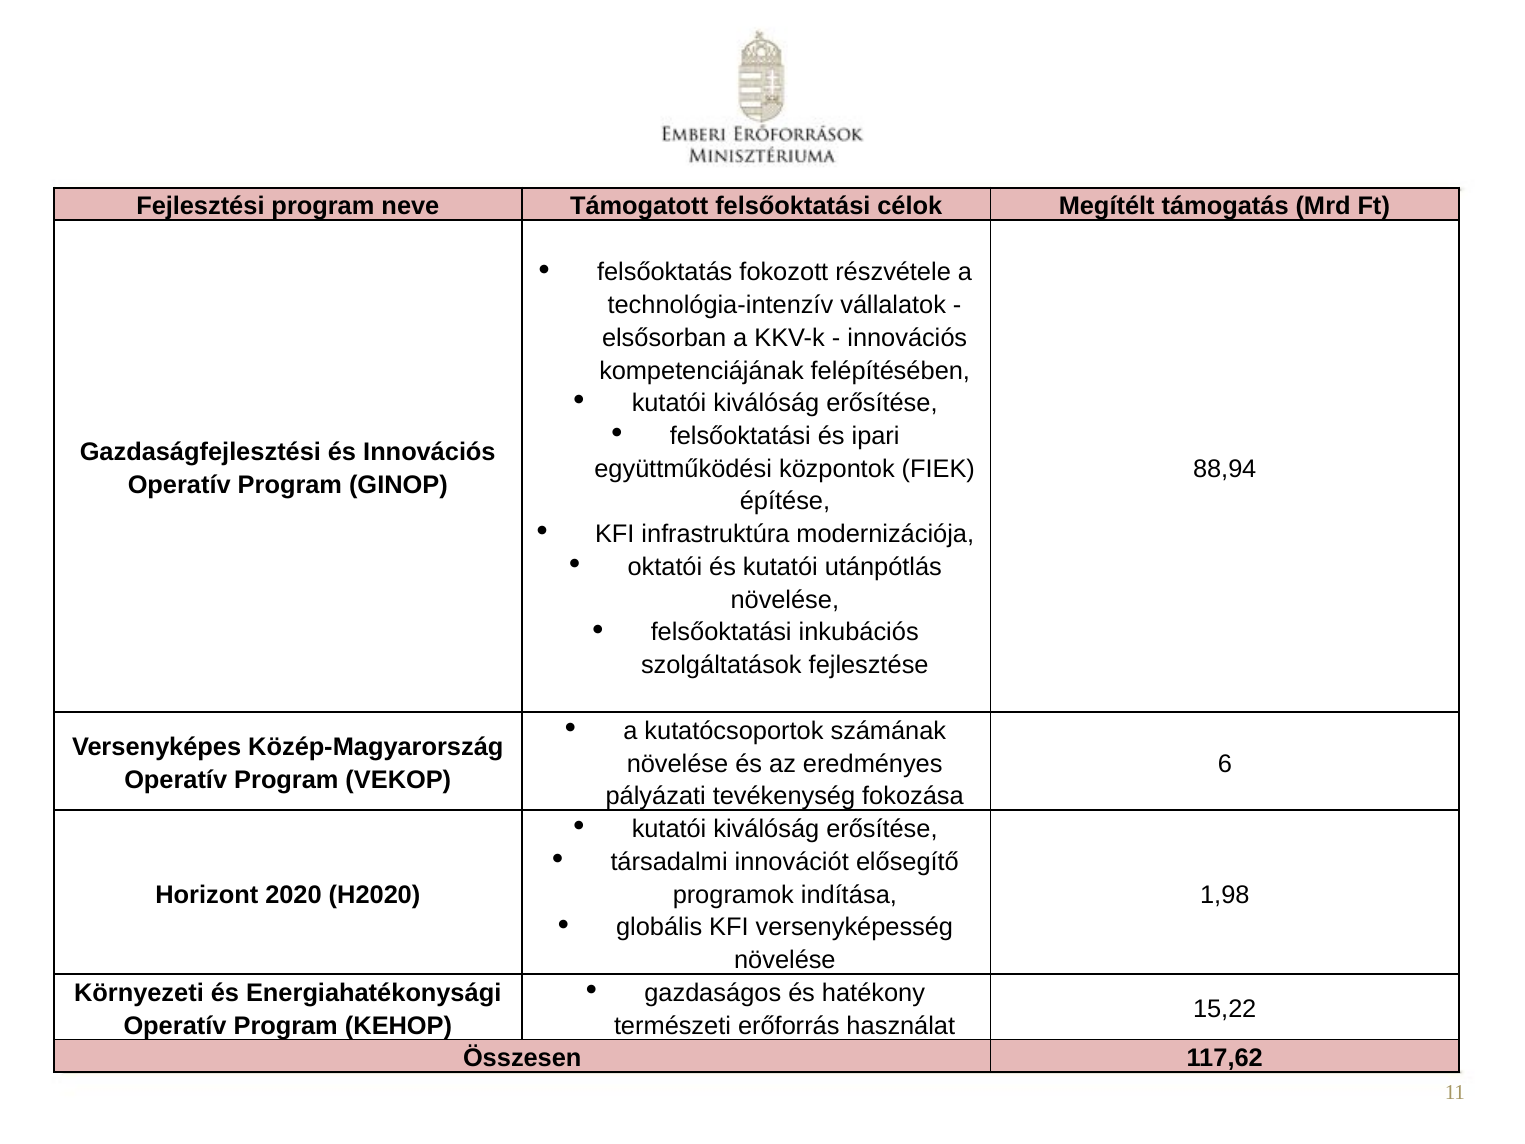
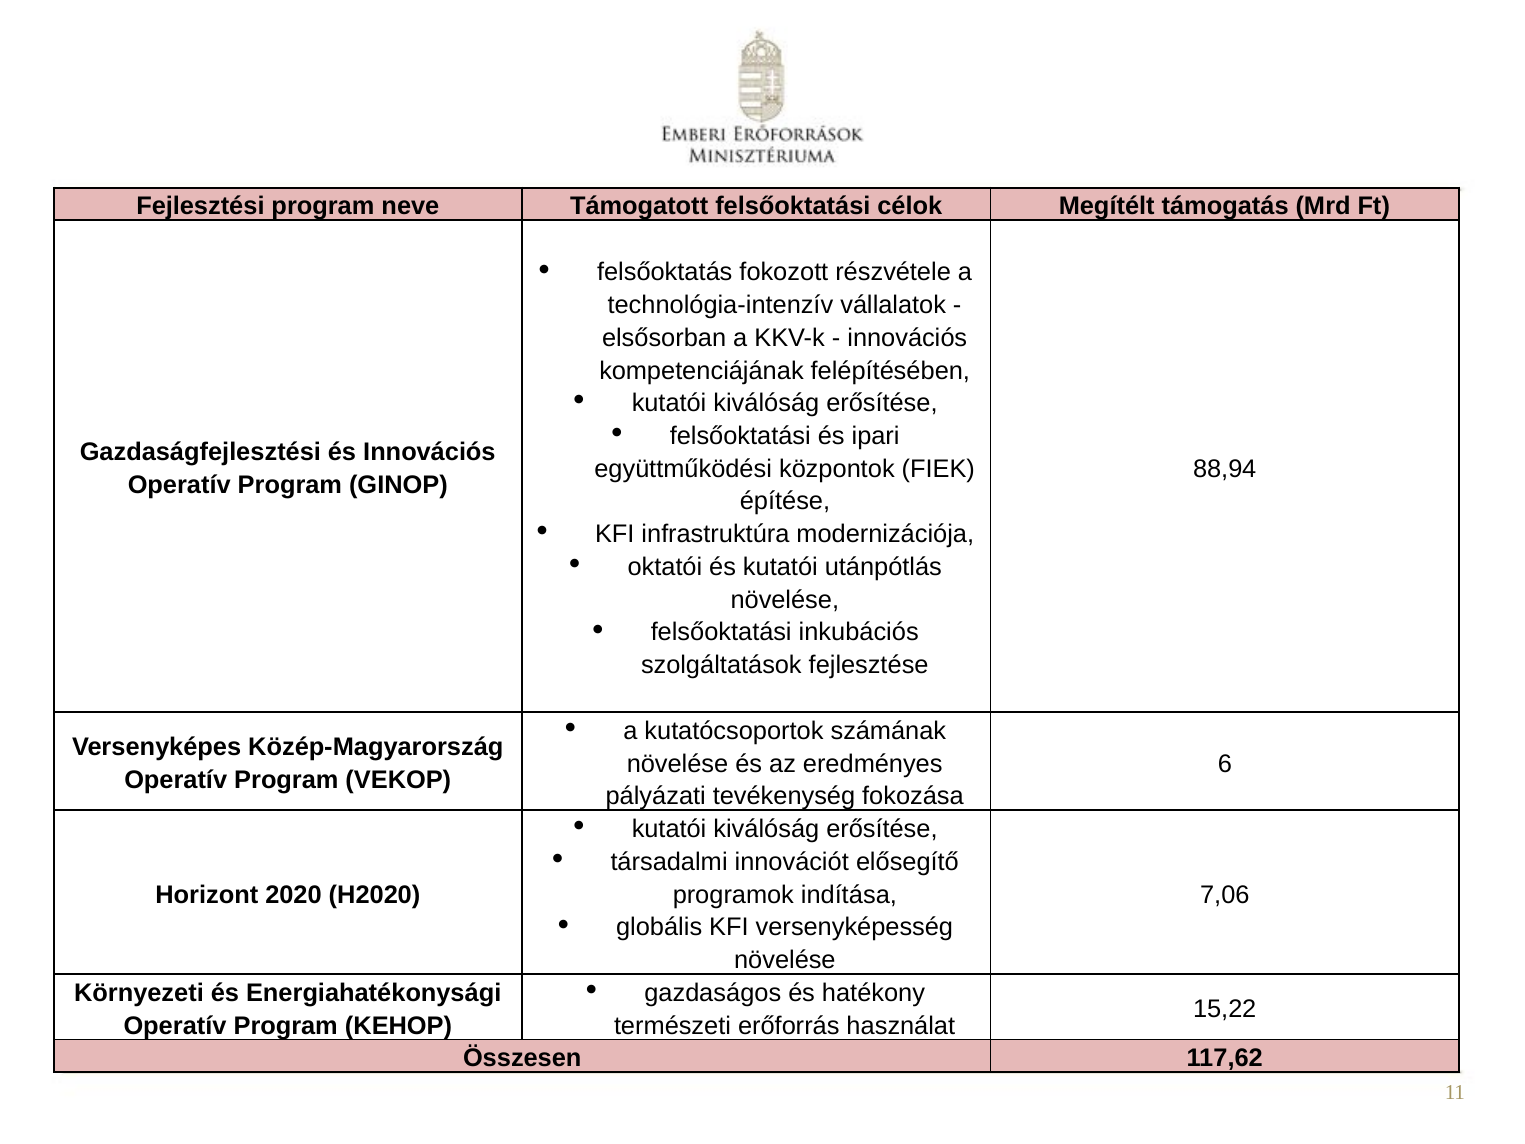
1,98: 1,98 -> 7,06
